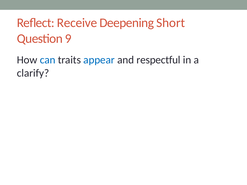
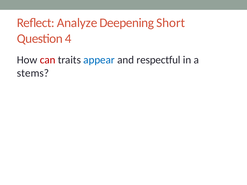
Receive: Receive -> Analyze
9: 9 -> 4
can colour: blue -> red
clarify: clarify -> stems
